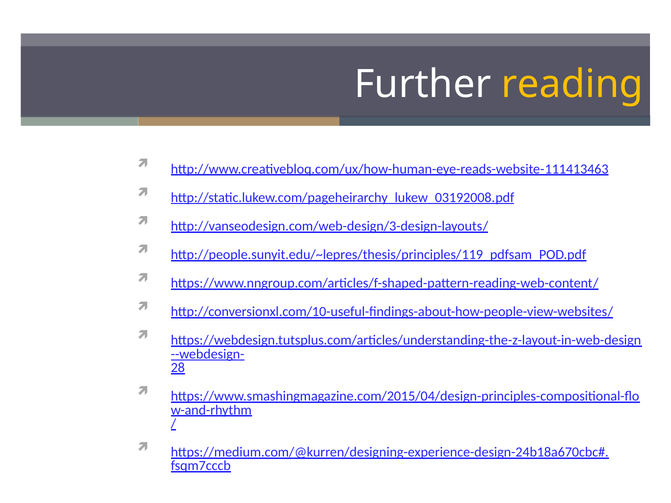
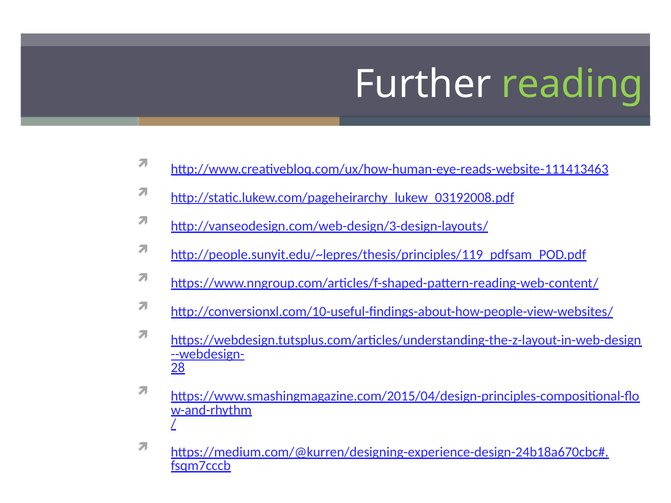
reading colour: yellow -> light green
